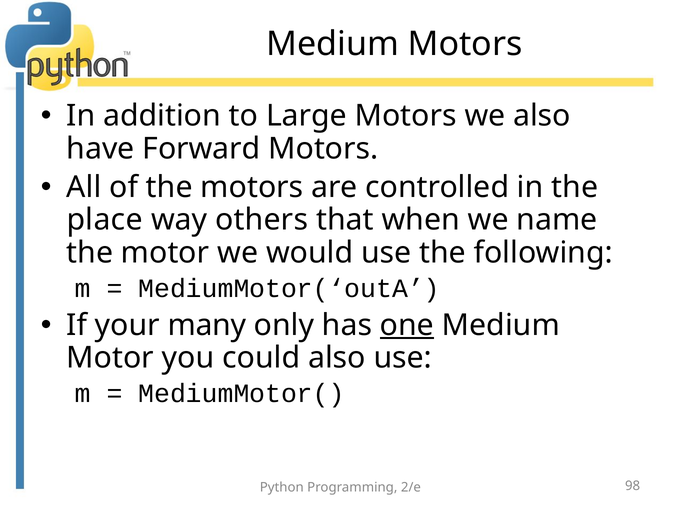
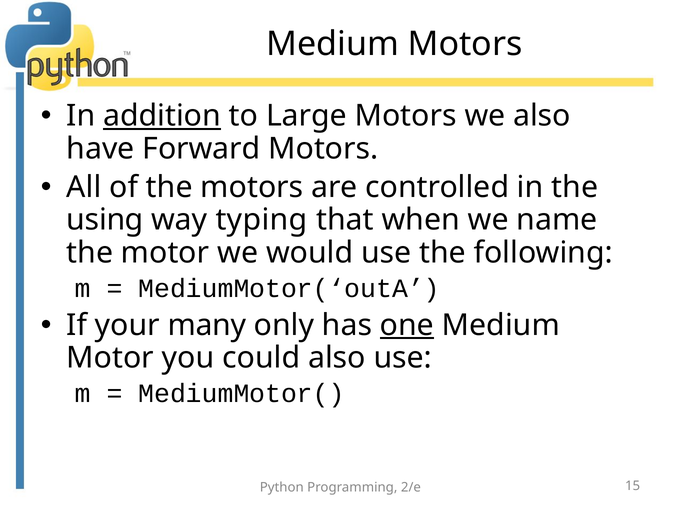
addition underline: none -> present
place: place -> using
others: others -> typing
98: 98 -> 15
